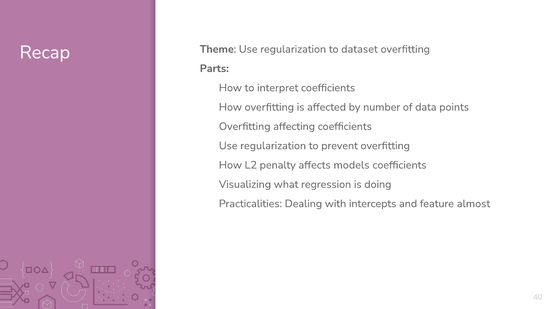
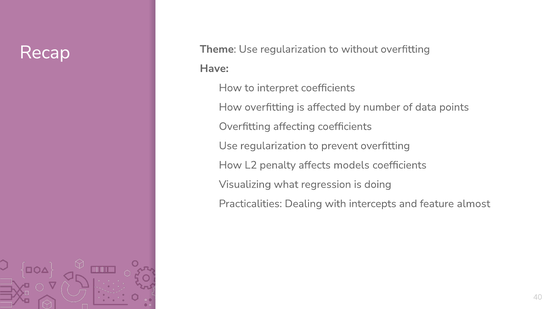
dataset: dataset -> without
Parts: Parts -> Have
